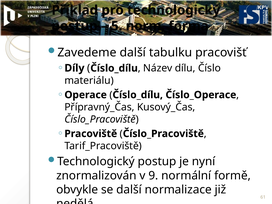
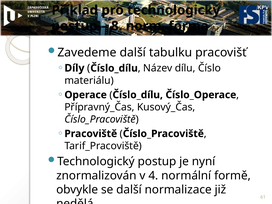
5: 5 -> 8
9: 9 -> 4
